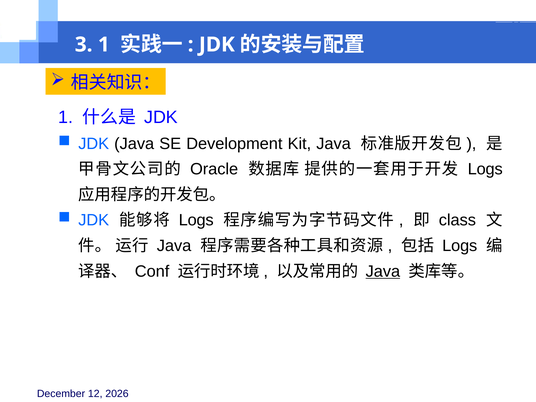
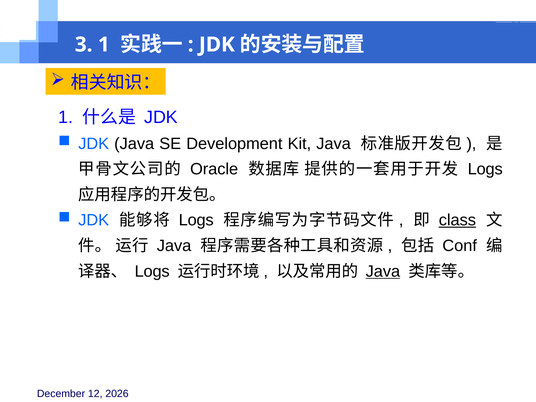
class underline: none -> present
Logs at (460, 246): Logs -> Conf
Conf at (152, 271): Conf -> Logs
